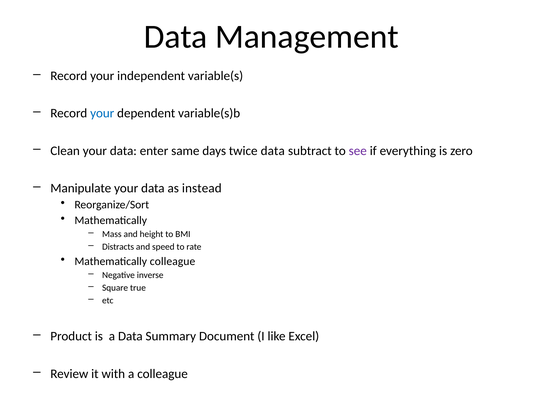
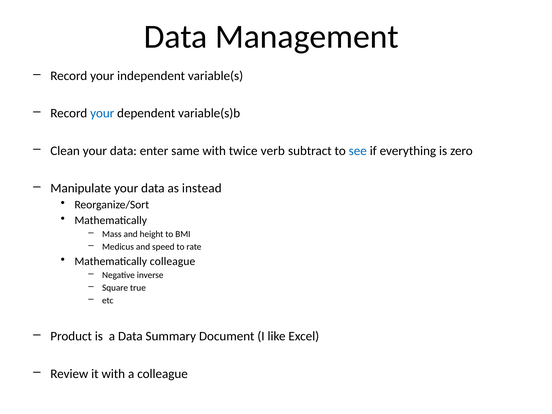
same days: days -> with
twice data: data -> verb
see colour: purple -> blue
Distracts: Distracts -> Medicus
